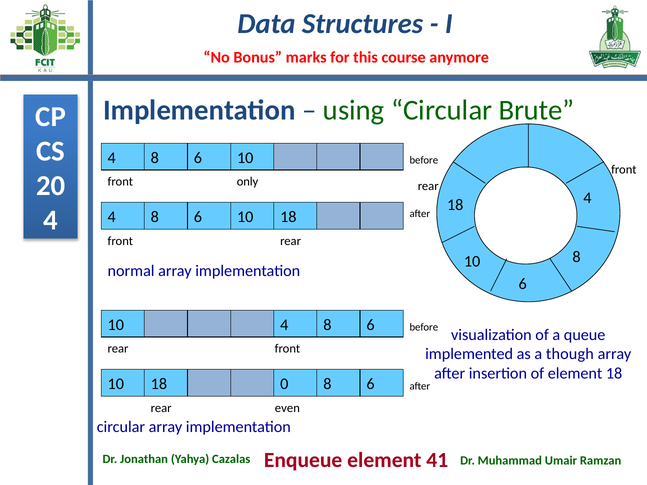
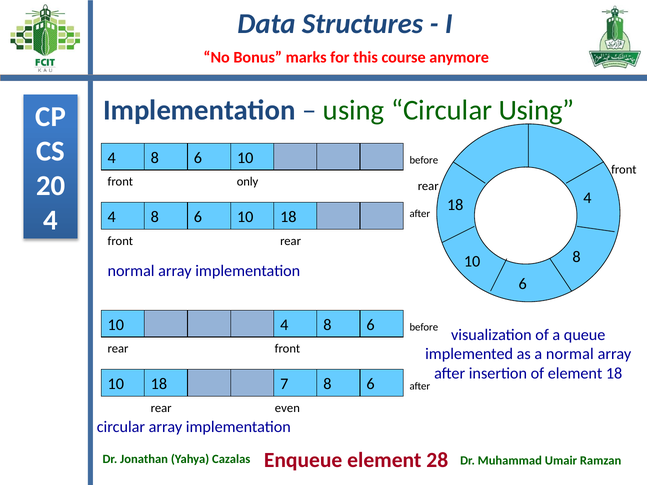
Circular Brute: Brute -> Using
a though: though -> normal
0: 0 -> 7
41: 41 -> 28
